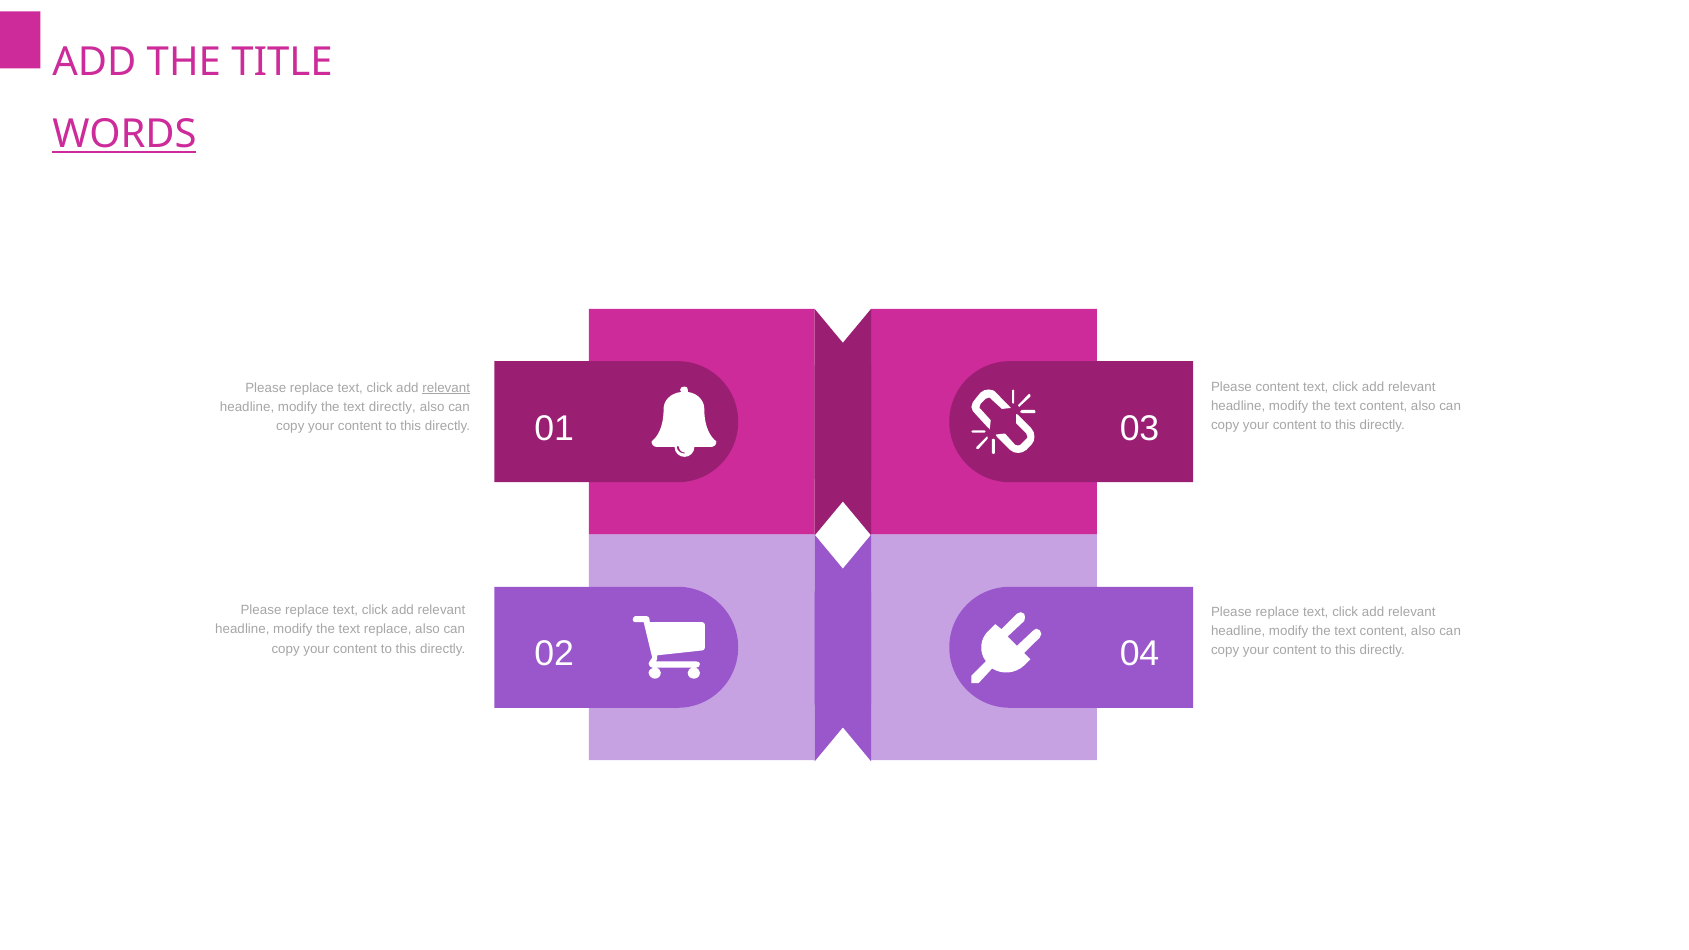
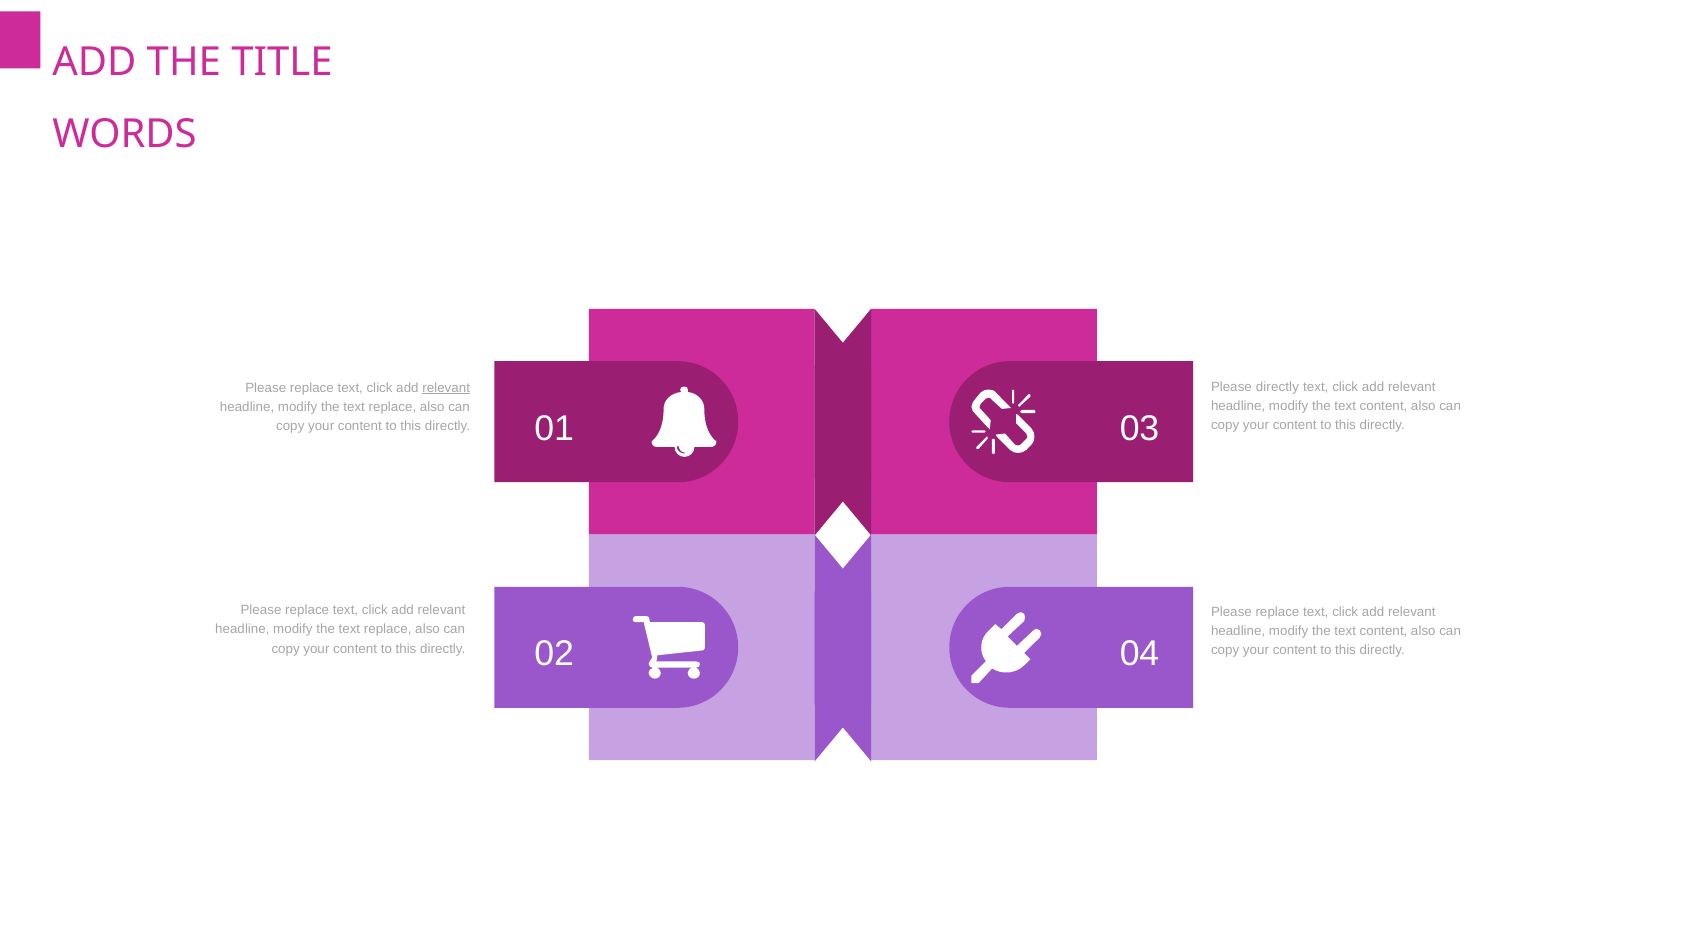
WORDS underline: present -> none
Please content: content -> directly
directly at (392, 407): directly -> replace
